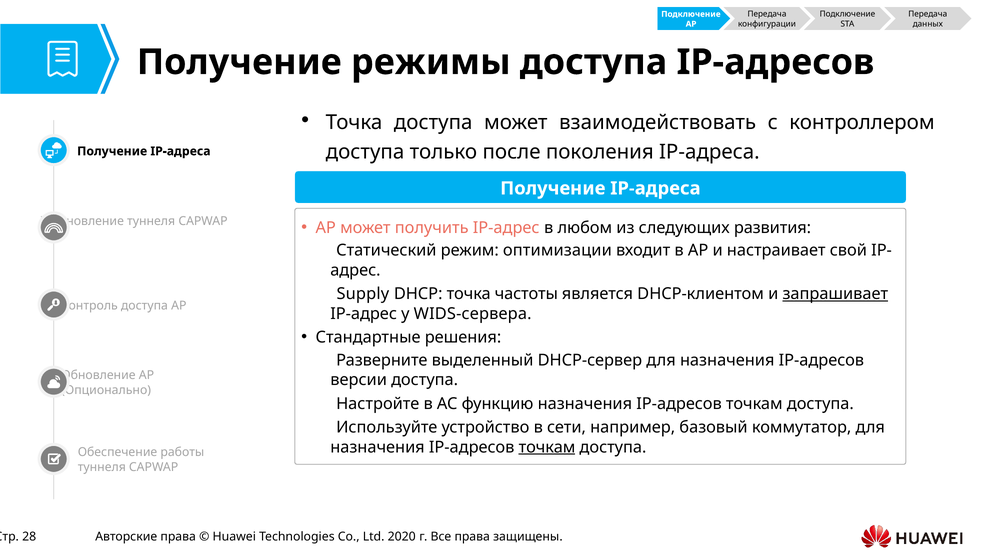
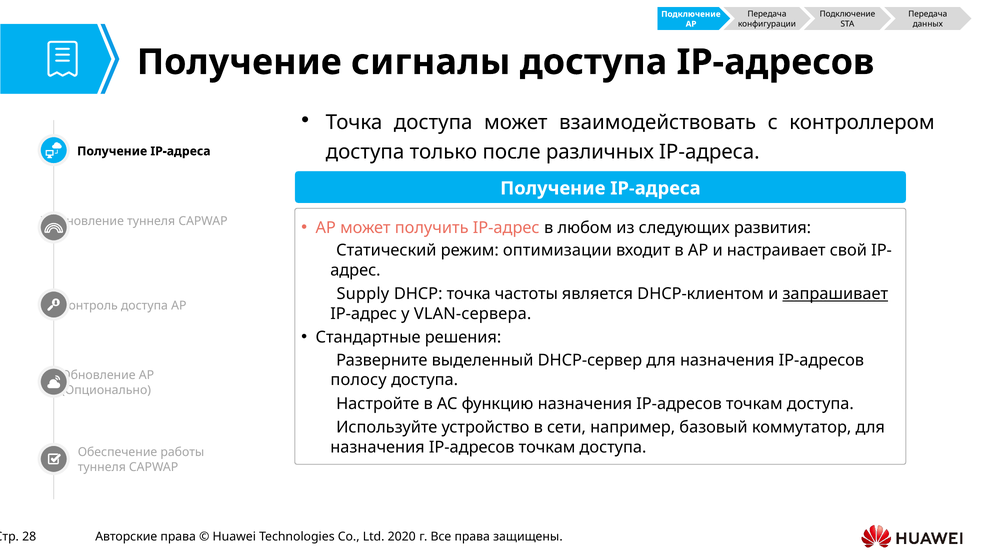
режимы: режимы -> сигналы
поколения: поколения -> различных
WIDS-сервера: WIDS-сервера -> VLAN-сервера
версии: версии -> полосу
точкам at (547, 447) underline: present -> none
